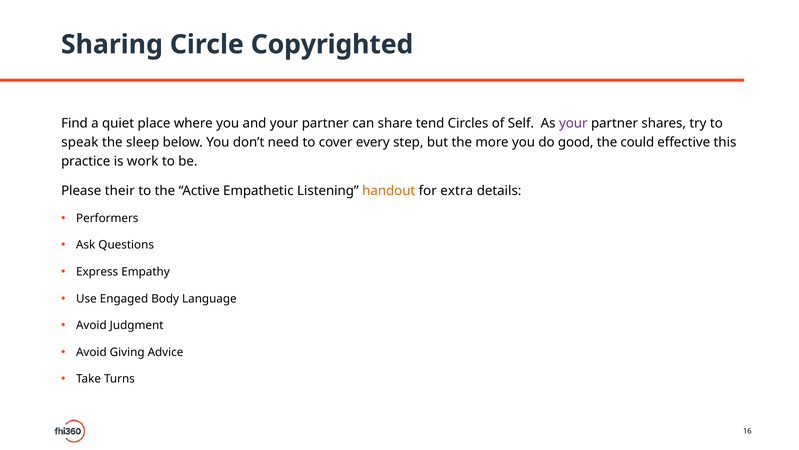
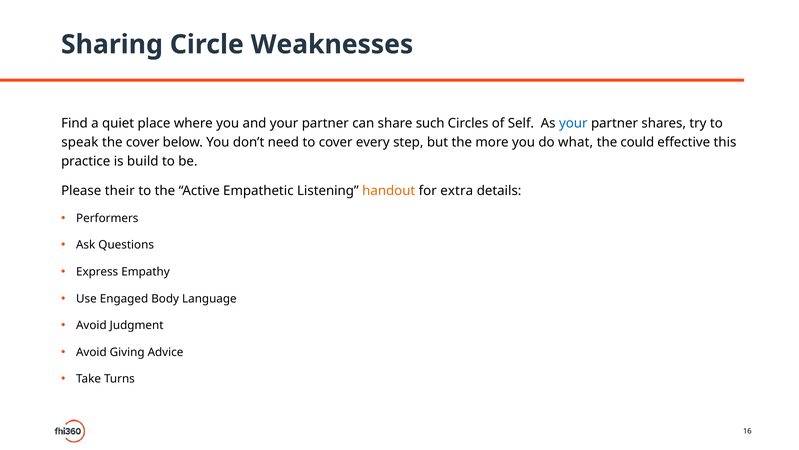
Copyrighted: Copyrighted -> Weaknesses
tend: tend -> such
your at (573, 123) colour: purple -> blue
the sleep: sleep -> cover
good: good -> what
work: work -> build
